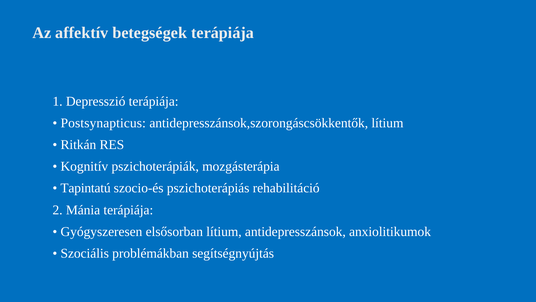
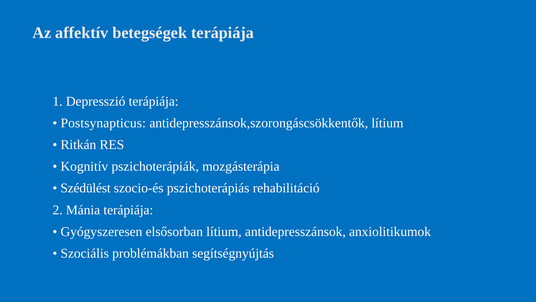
Tapintatú: Tapintatú -> Szédülést
